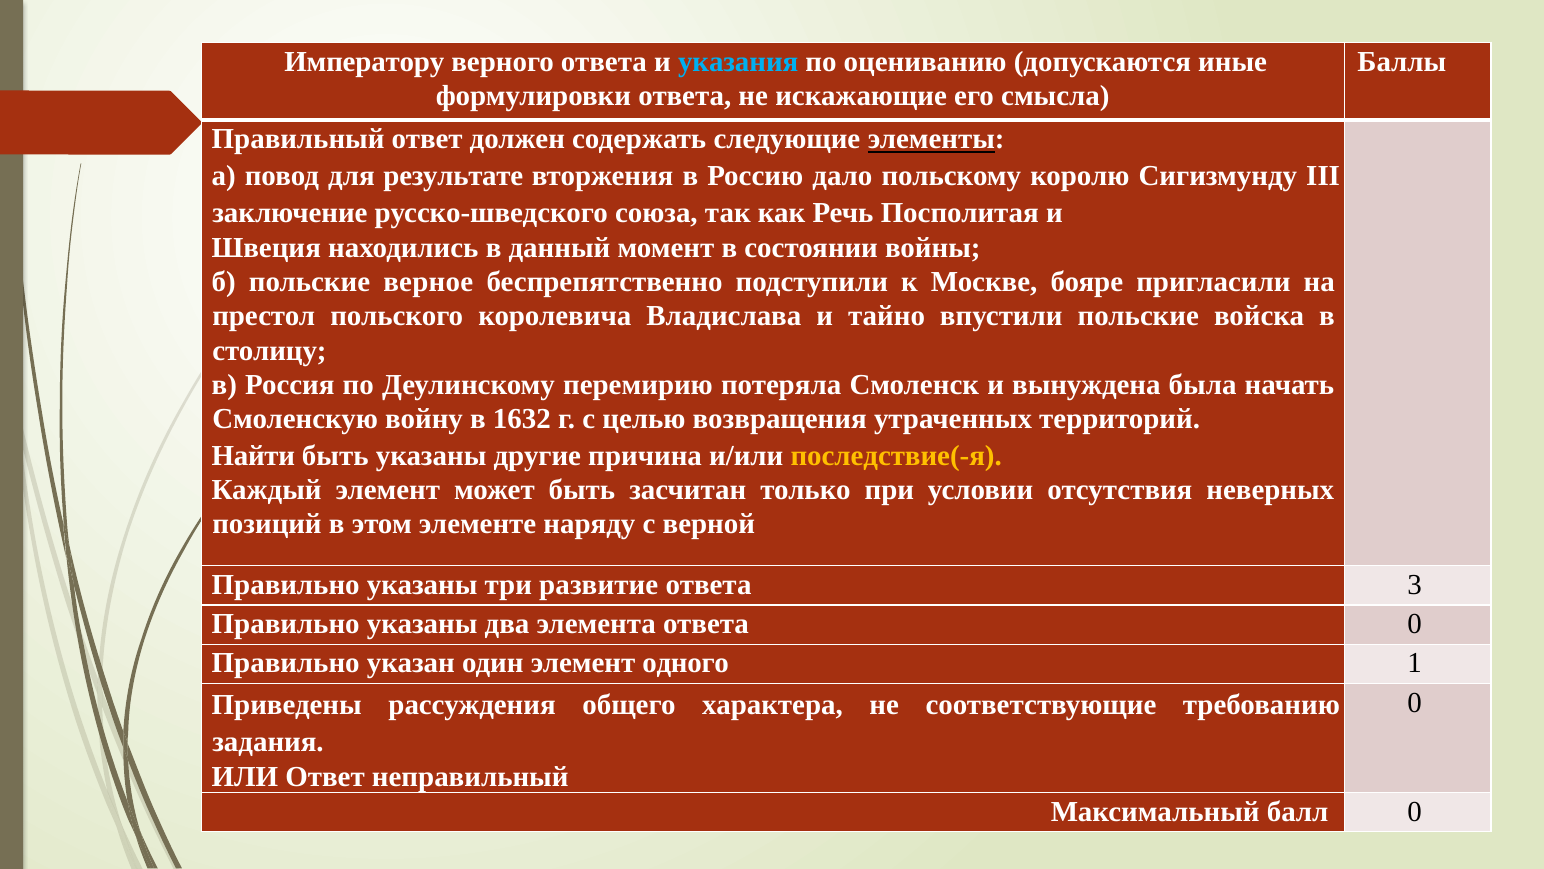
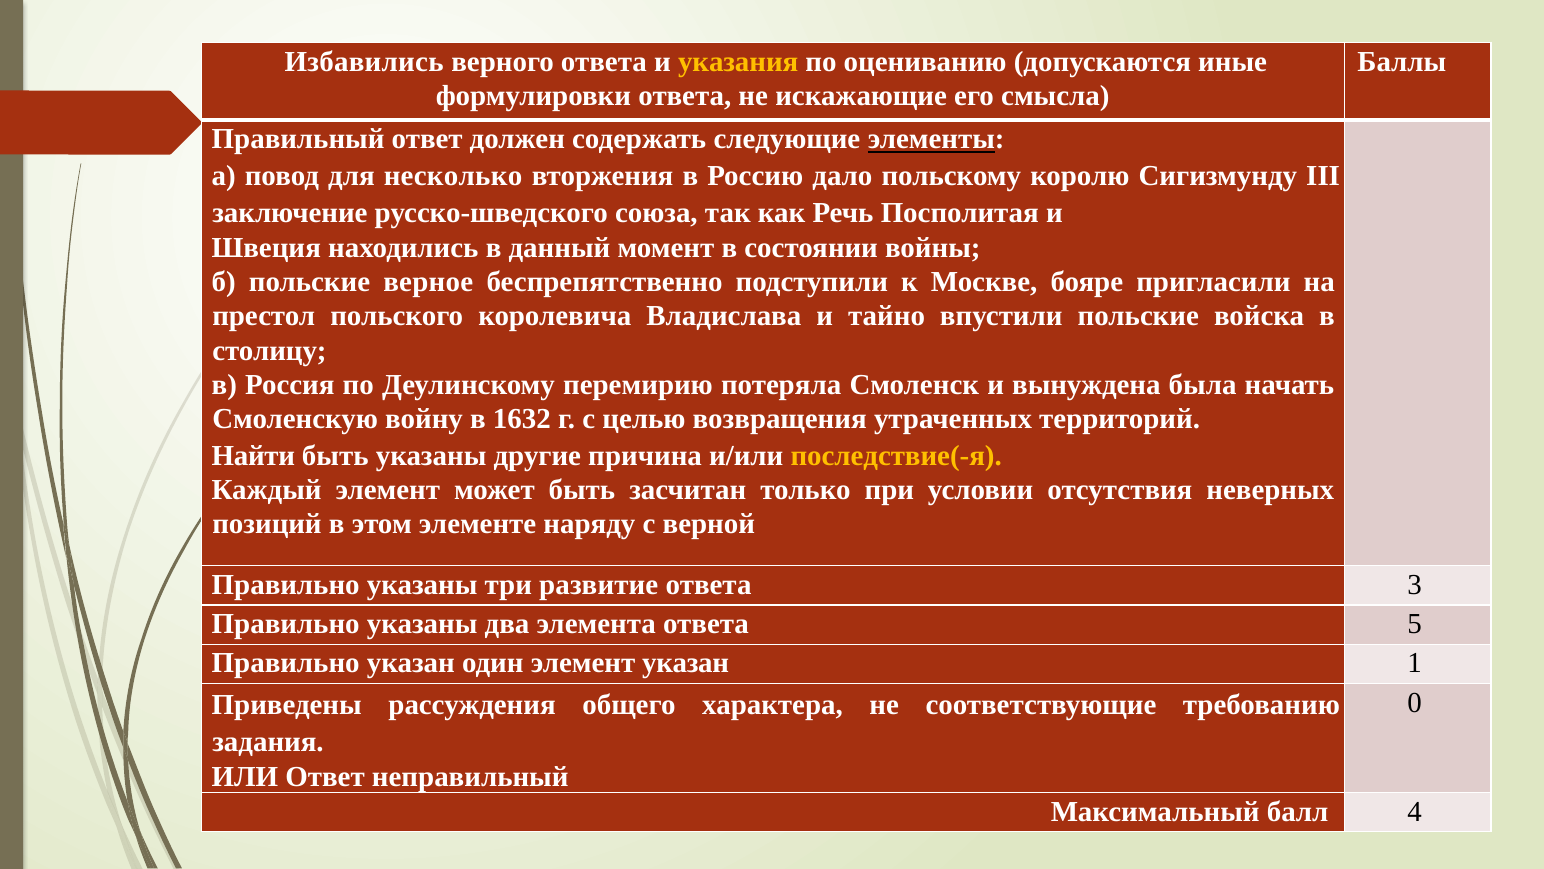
Императору: Императору -> Избавились
указания colour: light blue -> yellow
результате: результате -> несколько
ответа 0: 0 -> 5
элемент одного: одного -> указан
балл 0: 0 -> 4
